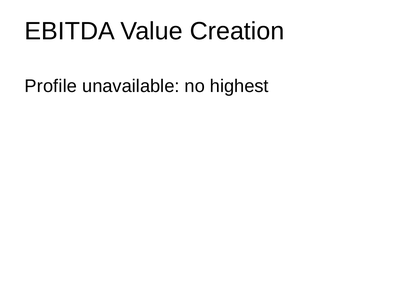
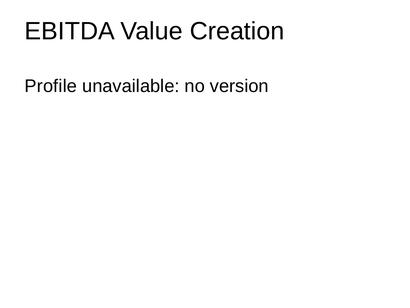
highest: highest -> version
